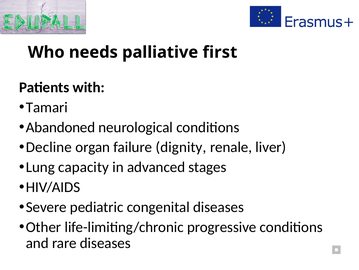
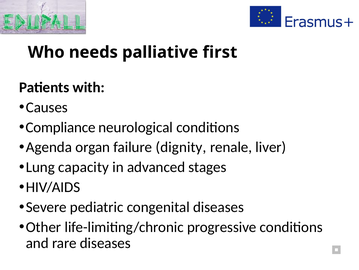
Tamari: Tamari -> Causes
Abandoned: Abandoned -> Compliance
Decline: Decline -> Agenda
